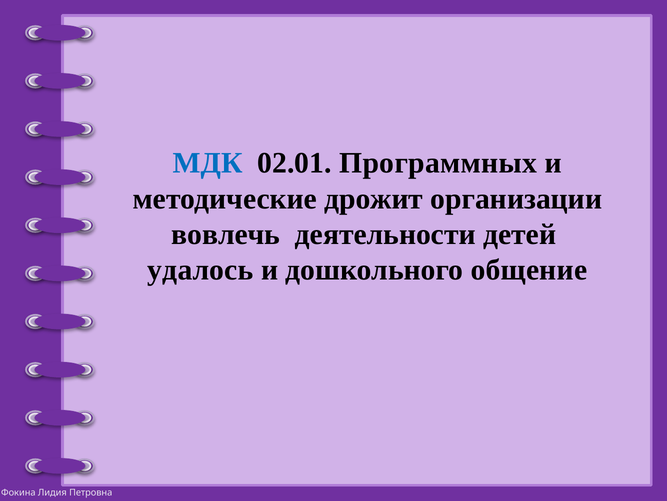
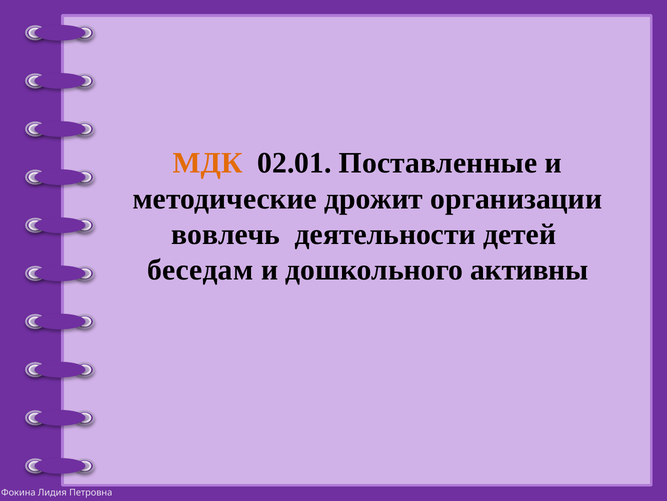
МДК colour: blue -> orange
Программных: Программных -> Поставленные
удалось: удалось -> беседам
общение: общение -> активны
